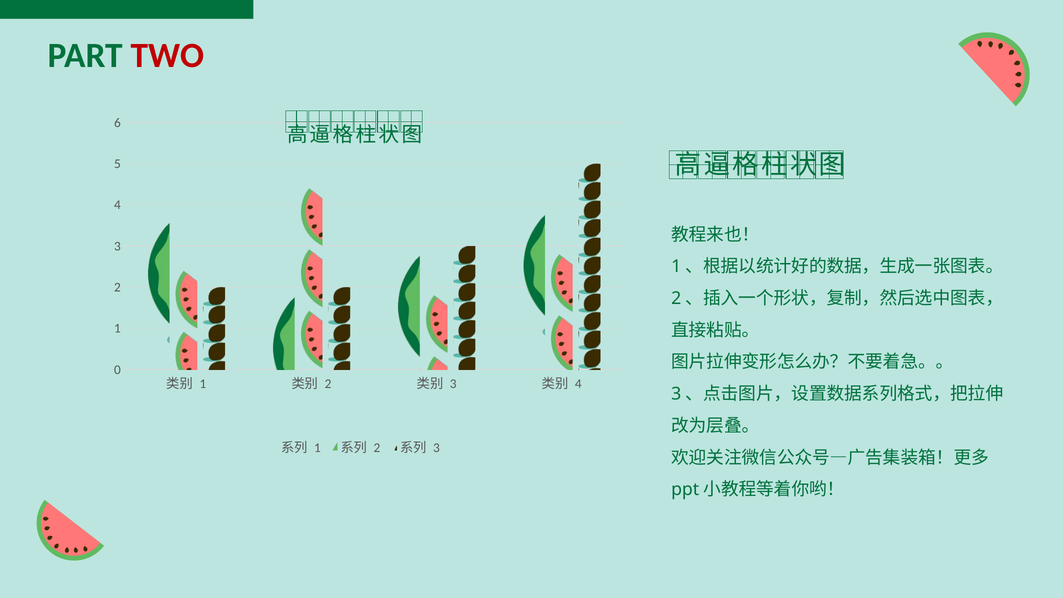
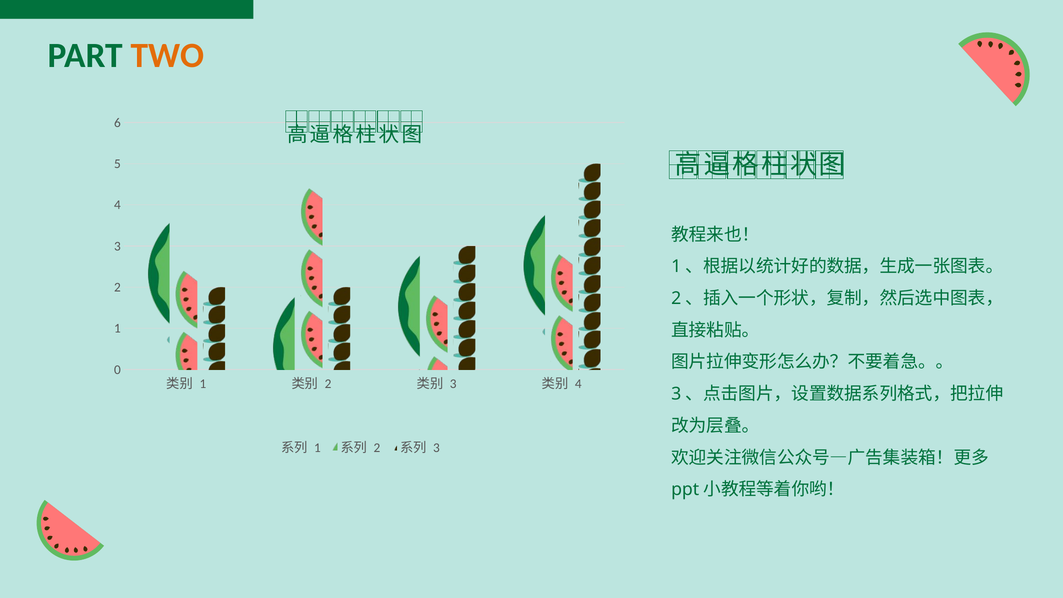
TWO colour: red -> orange
